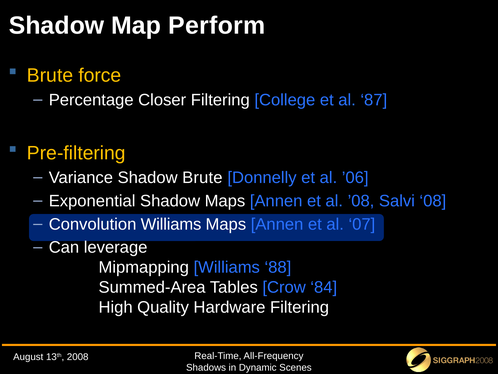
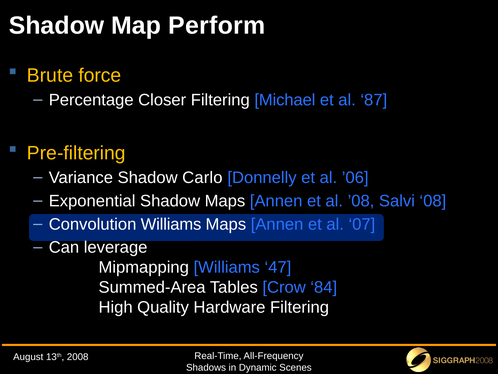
College: College -> Michael
Shadow Brute: Brute -> Carlo
88: 88 -> 47
